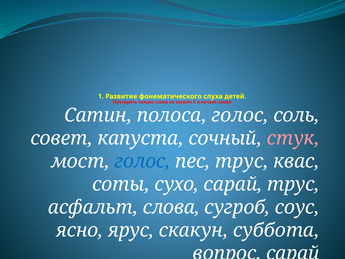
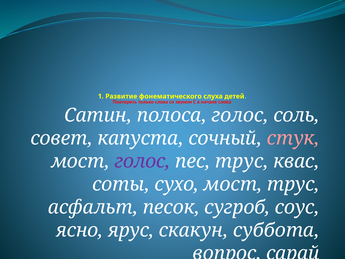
голос at (142, 161) colour: blue -> purple
сухо сарай: сарай -> мост
асфальт слова: слова -> песок
